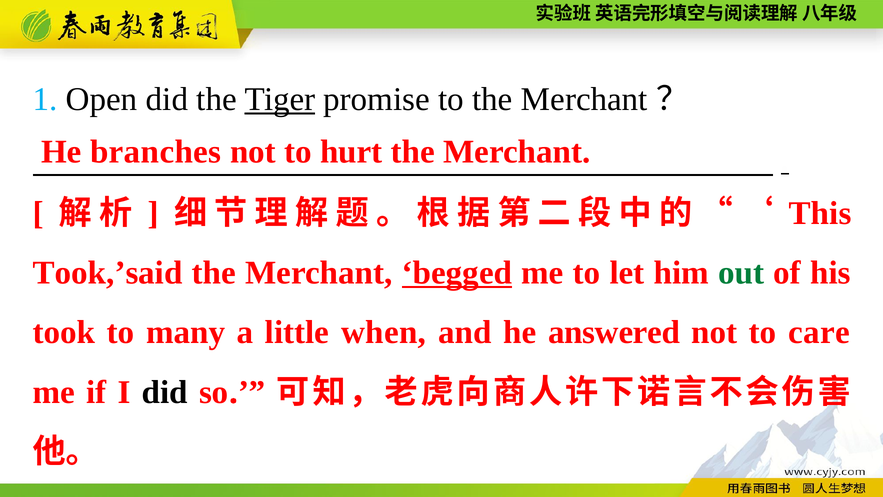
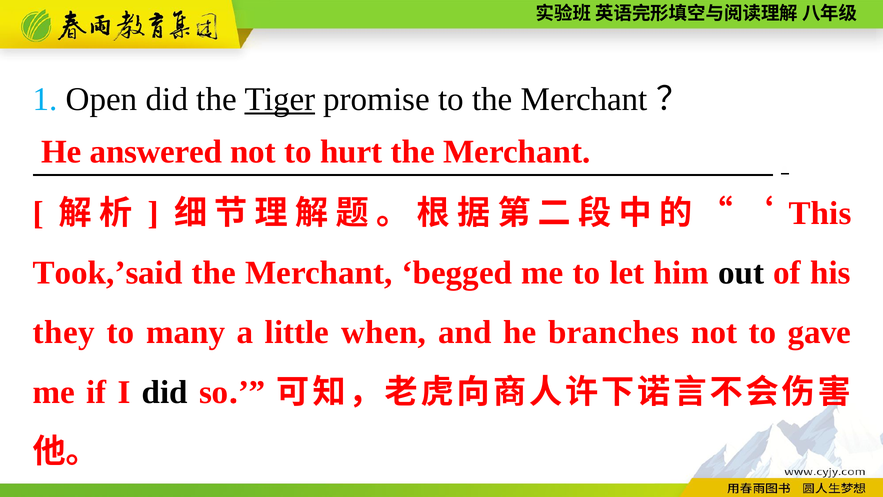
branches: branches -> answered
begged underline: present -> none
out colour: green -> black
took: took -> they
answered: answered -> branches
care: care -> gave
